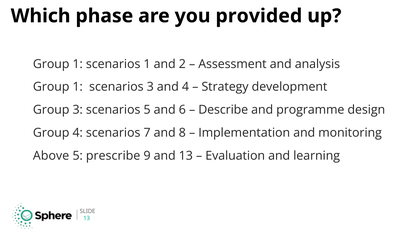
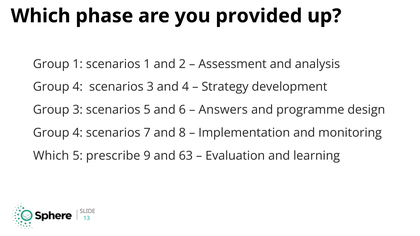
1 at (78, 87): 1 -> 4
Describe: Describe -> Answers
Above at (51, 156): Above -> Which
and 13: 13 -> 63
